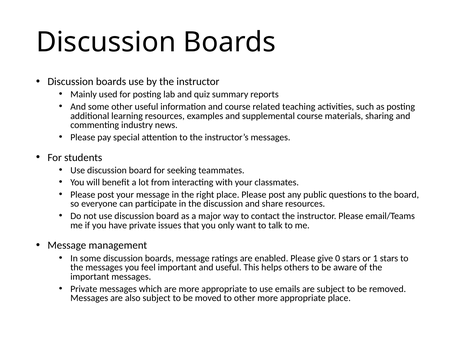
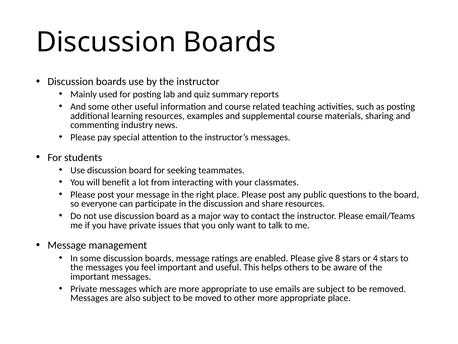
0: 0 -> 8
1: 1 -> 4
